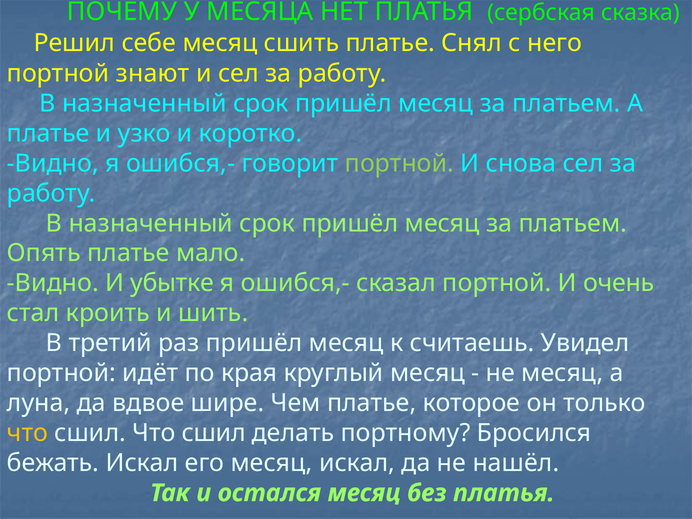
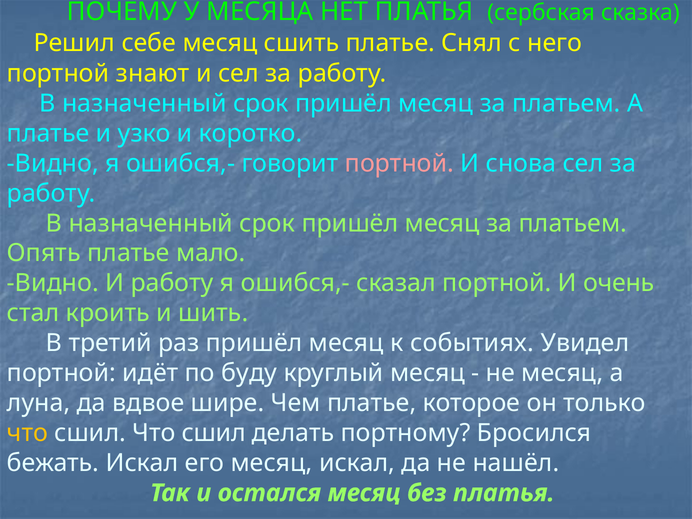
портной at (399, 163) colour: light green -> pink
И убытке: убытке -> работу
считаешь: считаешь -> событиях
края: края -> буду
